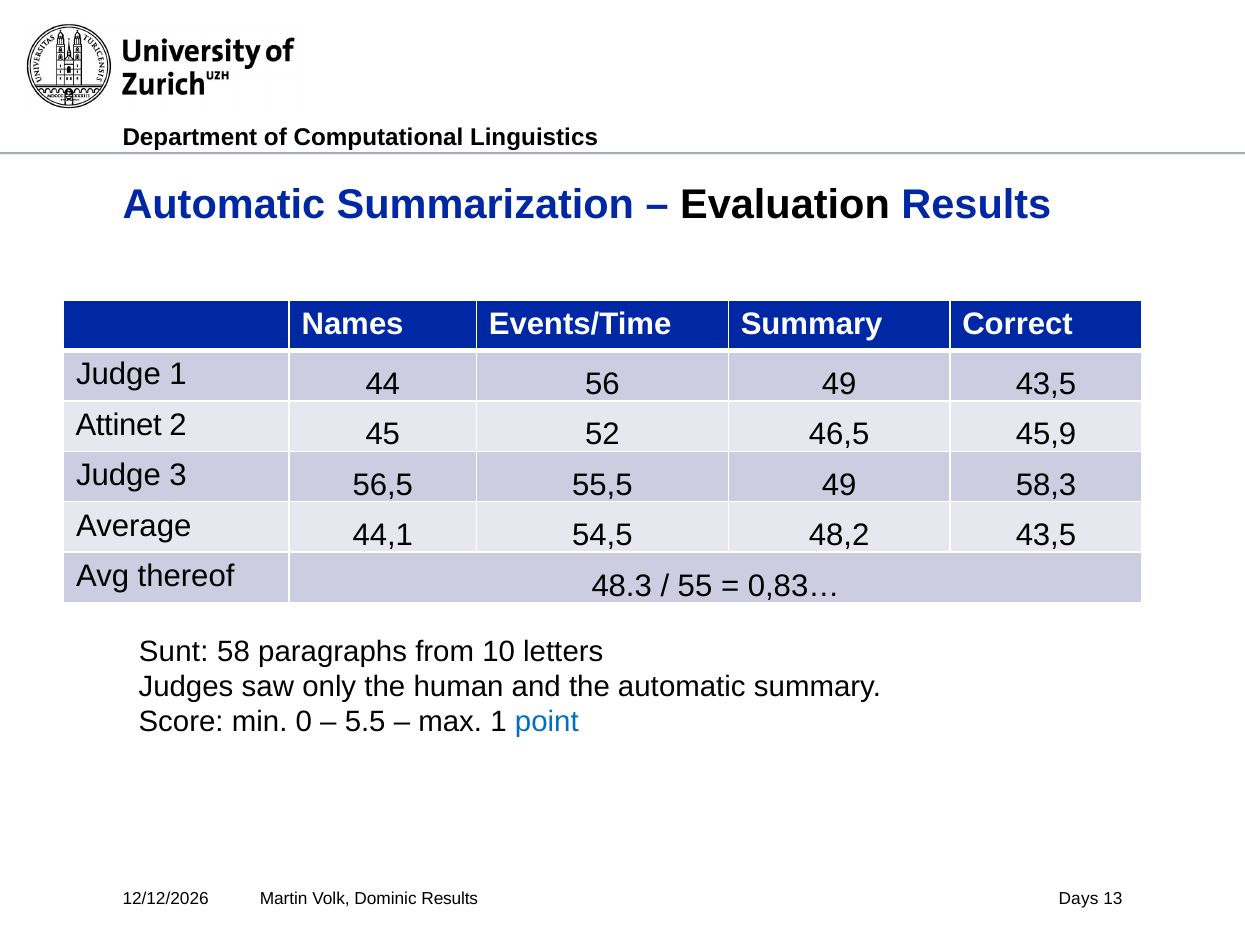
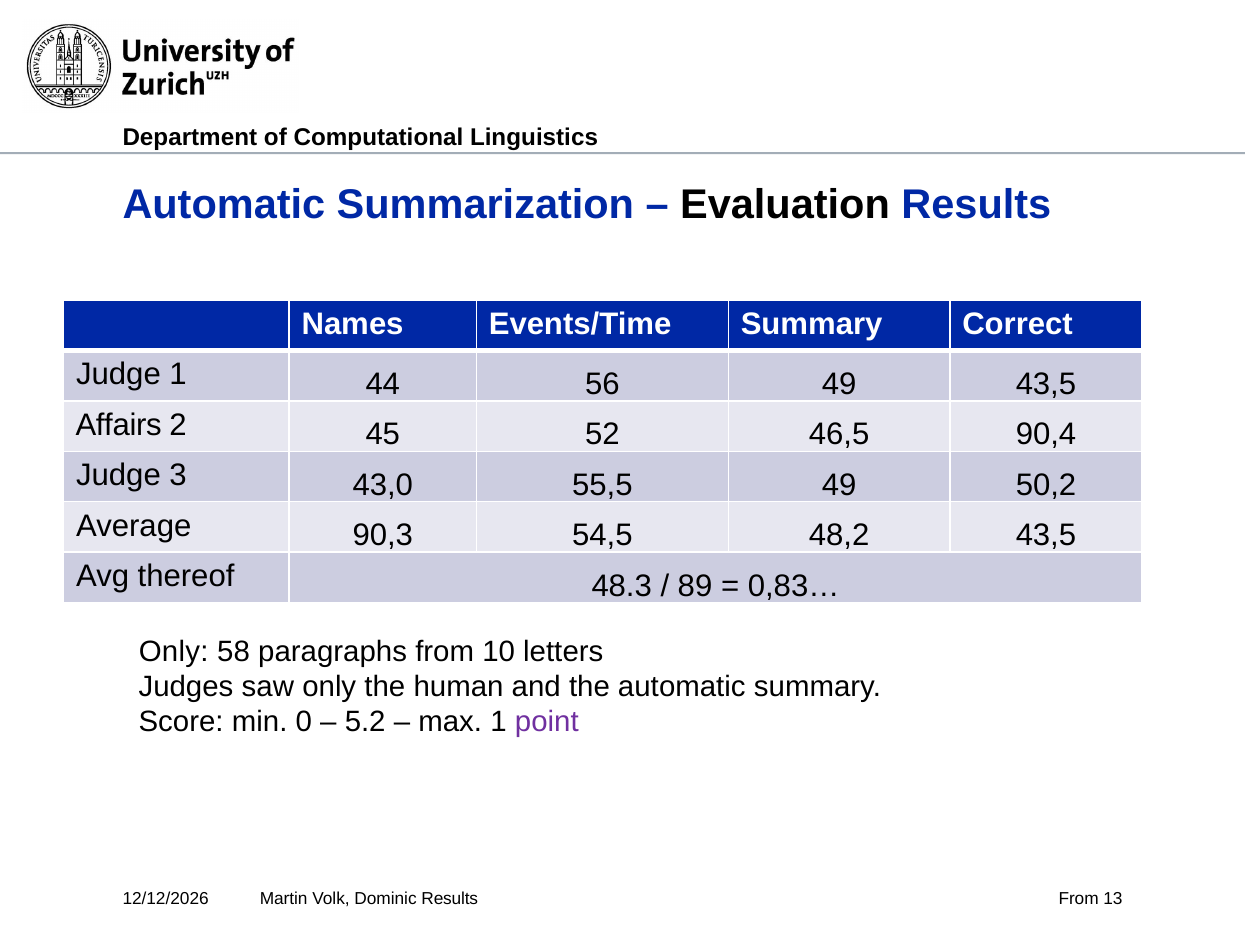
Attinet: Attinet -> Affairs
45,9: 45,9 -> 90,4
56,5: 56,5 -> 43,0
58,3: 58,3 -> 50,2
44,1: 44,1 -> 90,3
55: 55 -> 89
Sunt at (174, 652): Sunt -> Only
5.5: 5.5 -> 5.2
point colour: blue -> purple
Days at (1079, 900): Days -> From
